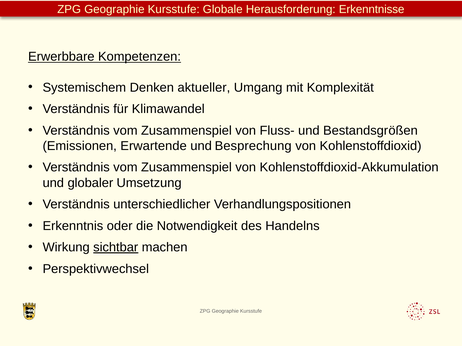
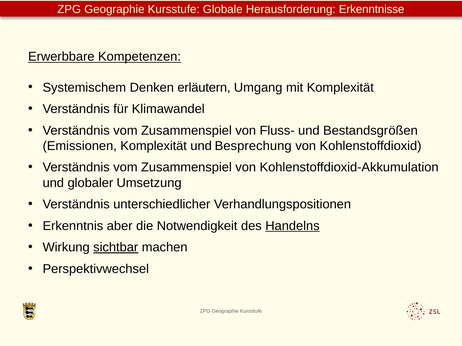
aktueller: aktueller -> erläutern
Emissionen Erwartende: Erwartende -> Komplexität
oder: oder -> aber
Handelns underline: none -> present
